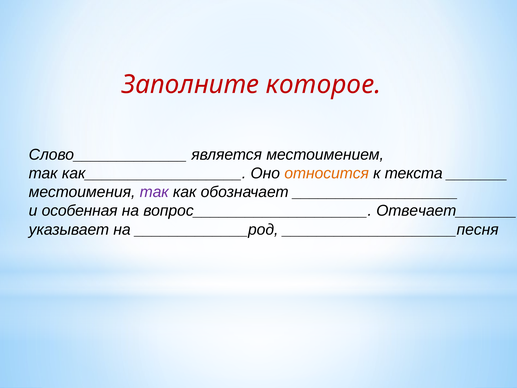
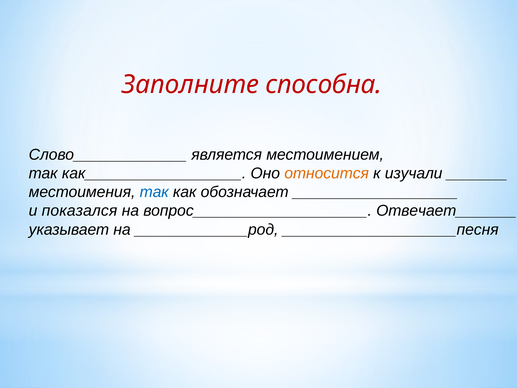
которое: которое -> способна
текста: текста -> изучали
так at (154, 192) colour: purple -> blue
особенная: особенная -> показался
